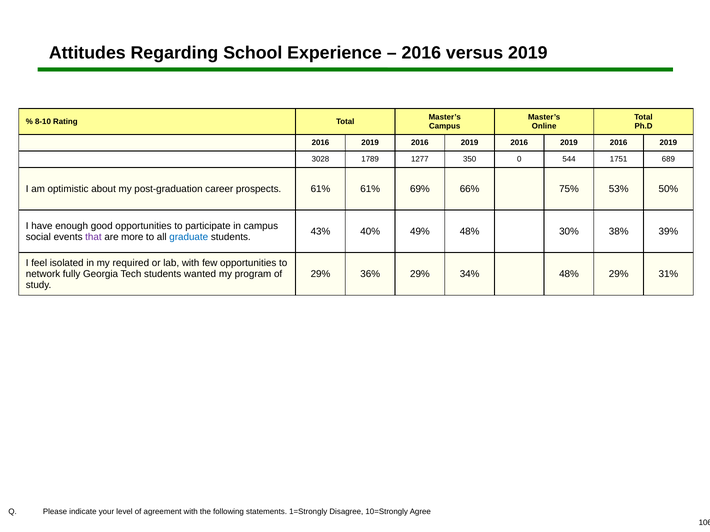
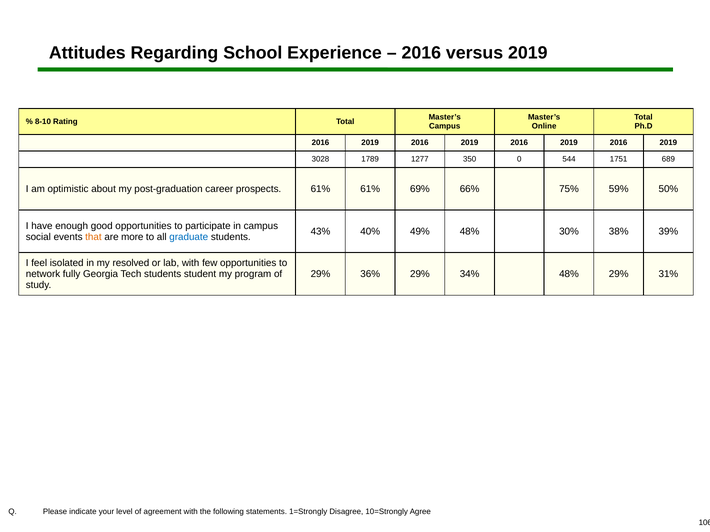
53%: 53% -> 59%
that colour: purple -> orange
required: required -> resolved
wanted: wanted -> student
